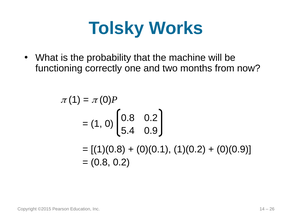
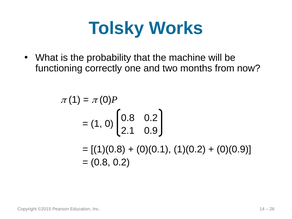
5.4: 5.4 -> 2.1
